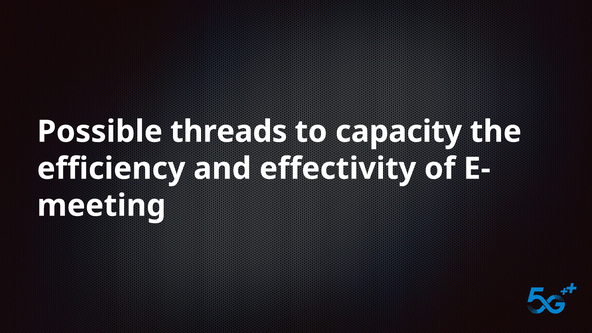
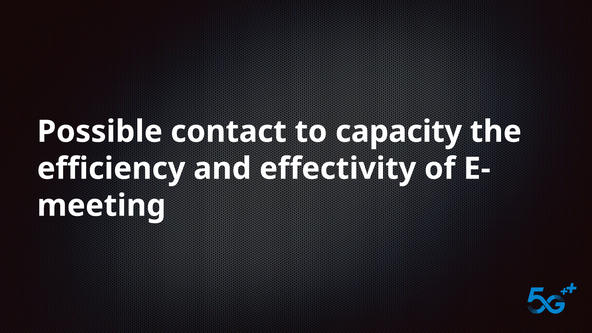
threads: threads -> contact
